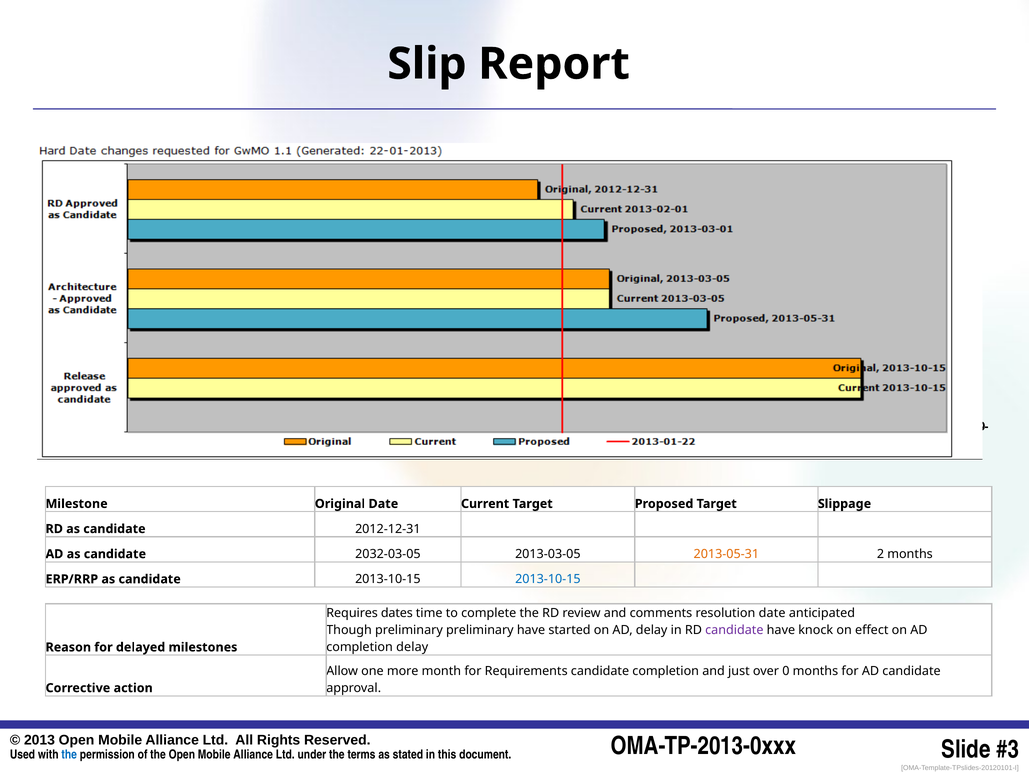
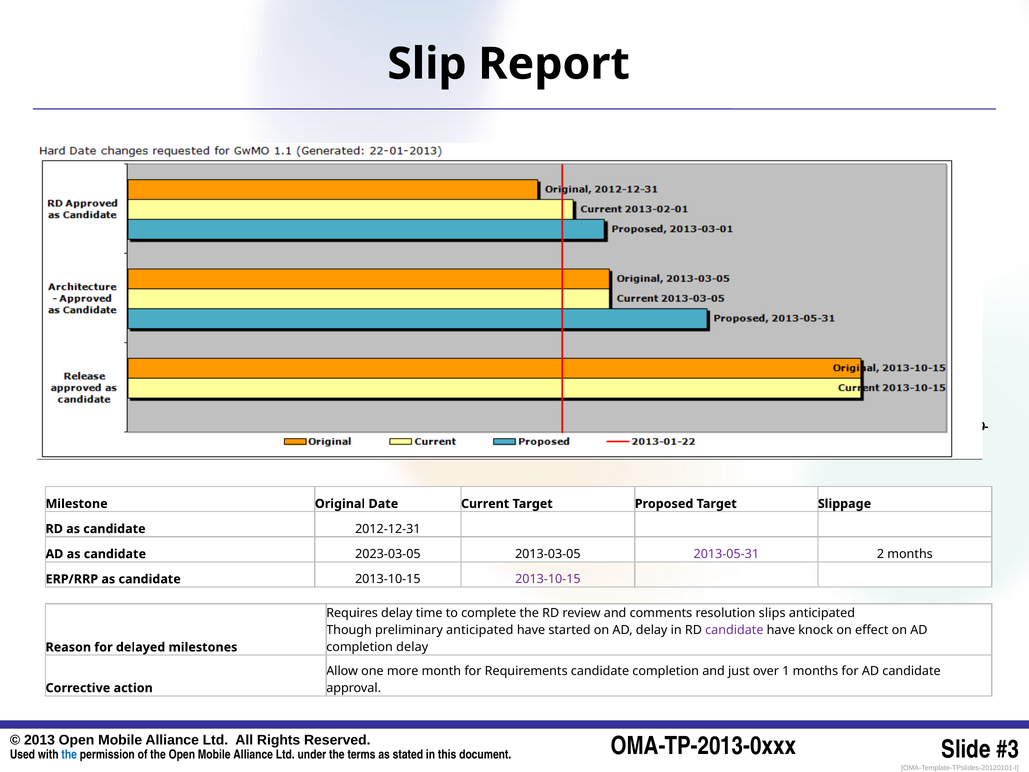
2032-03-05: 2032-03-05 -> 2023-03-05
2013-05-31 colour: orange -> purple
2013-10-15 at (548, 579) colour: blue -> purple
Requires dates: dates -> delay
resolution date: date -> slips
preliminary preliminary: preliminary -> anticipated
0: 0 -> 1
